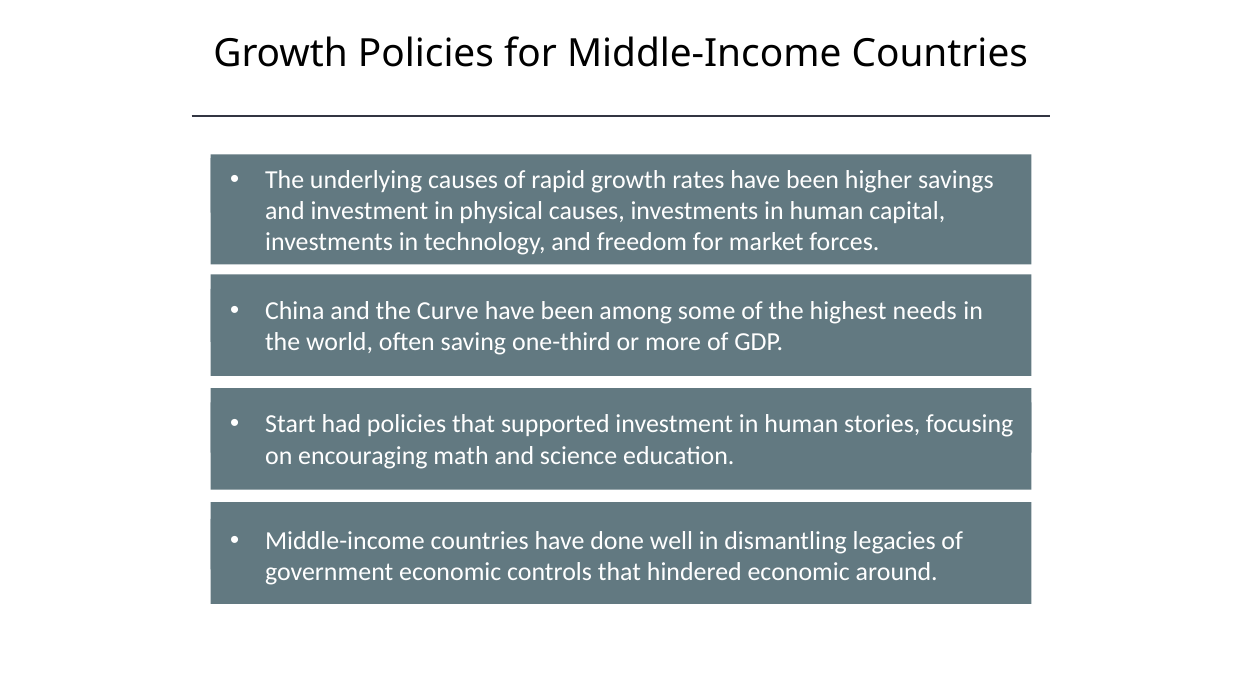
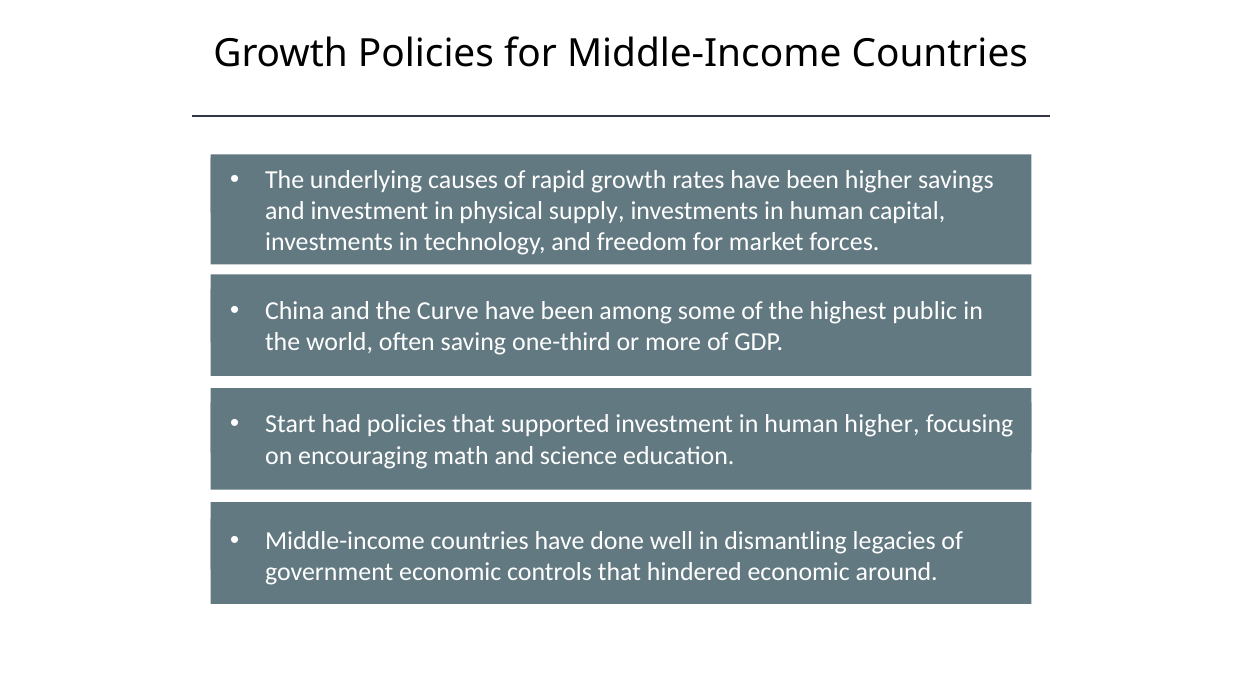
physical causes: causes -> supply
needs: needs -> public
human stories: stories -> higher
